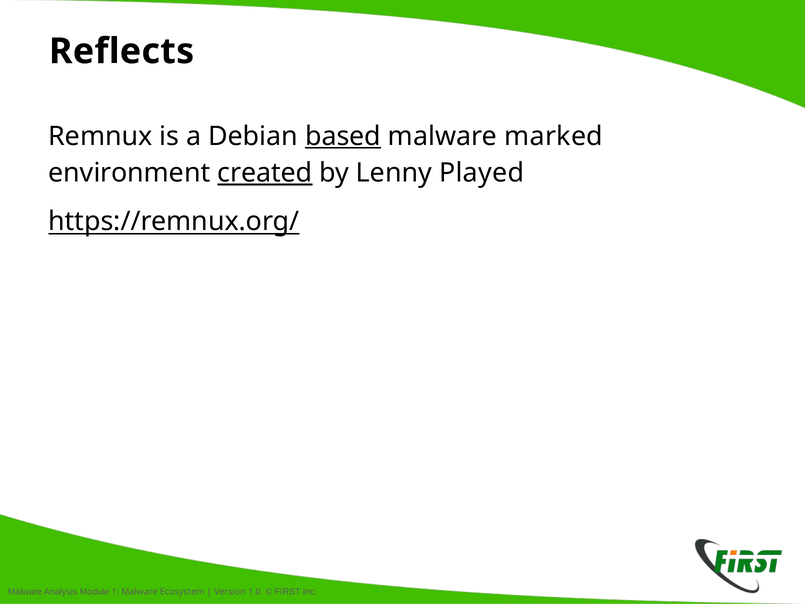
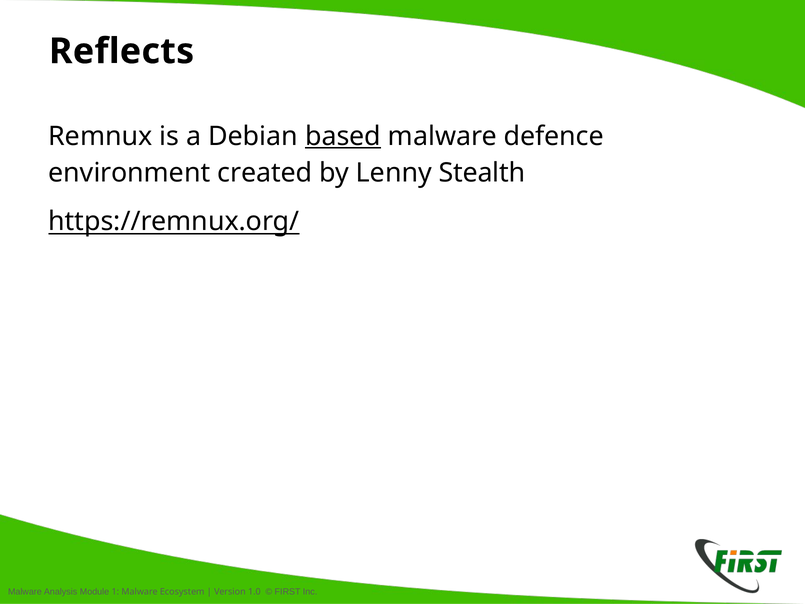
marked: marked -> defence
created underline: present -> none
Played: Played -> Stealth
